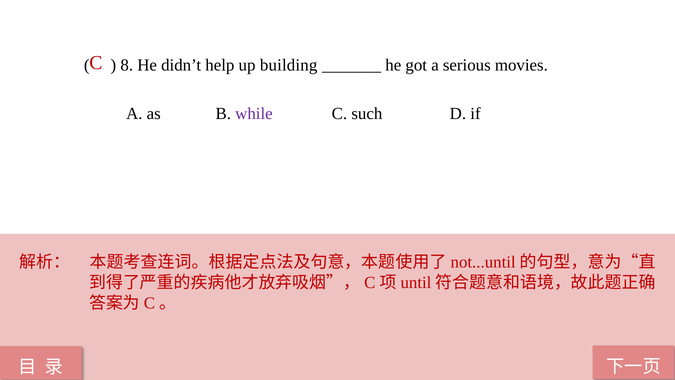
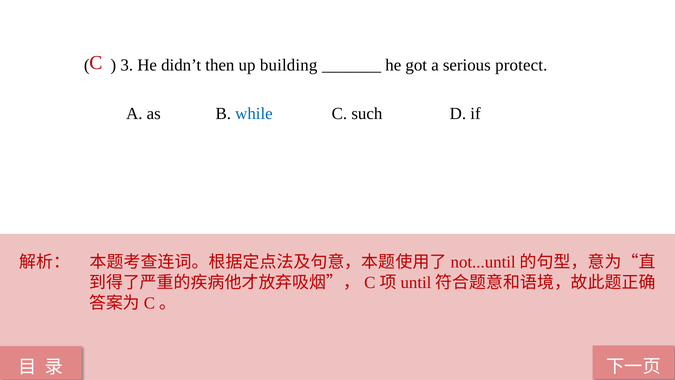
8: 8 -> 3
help: help -> then
movies: movies -> protect
while colour: purple -> blue
